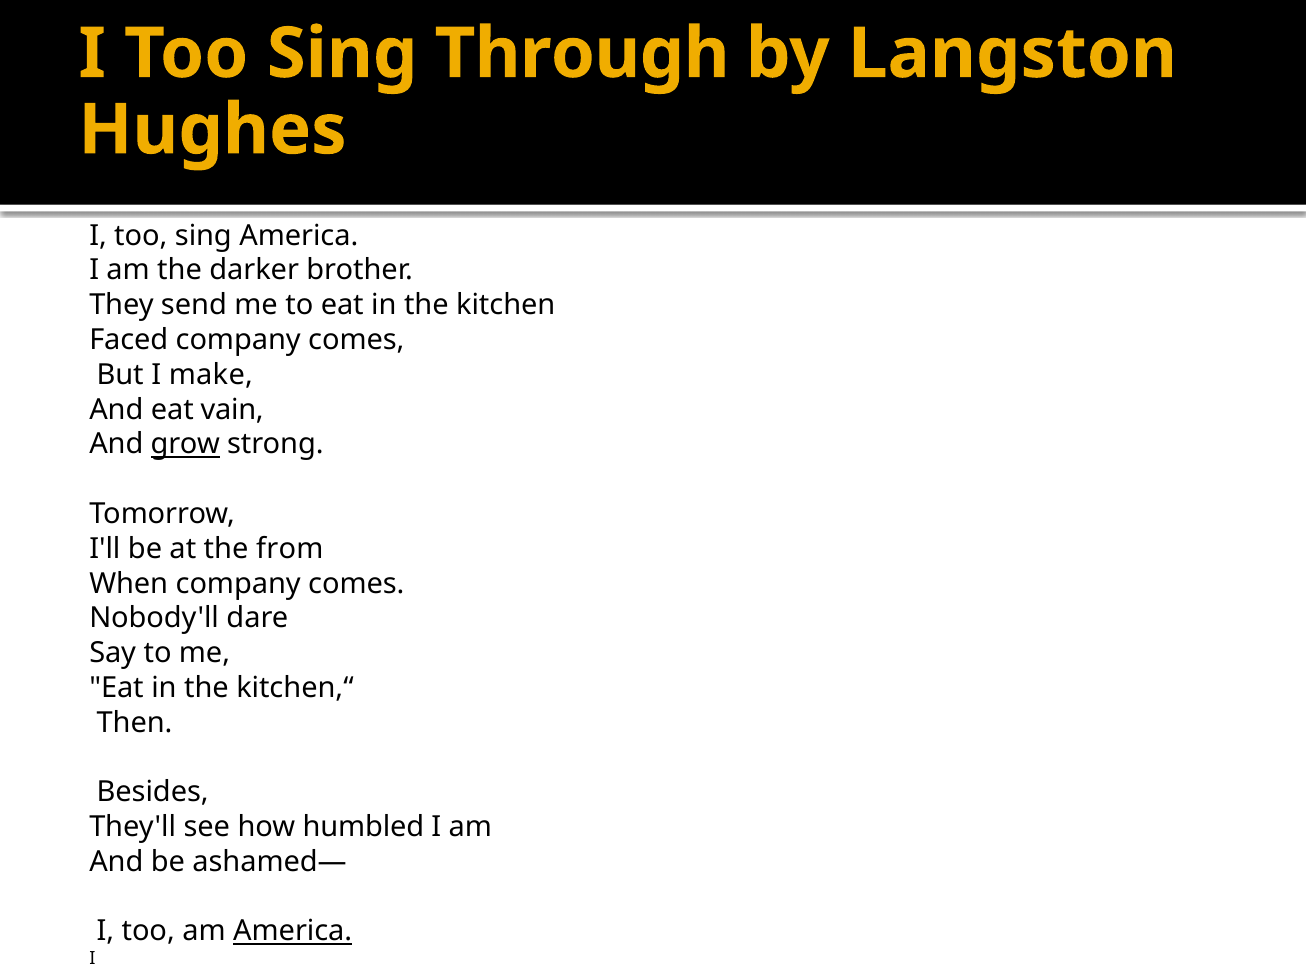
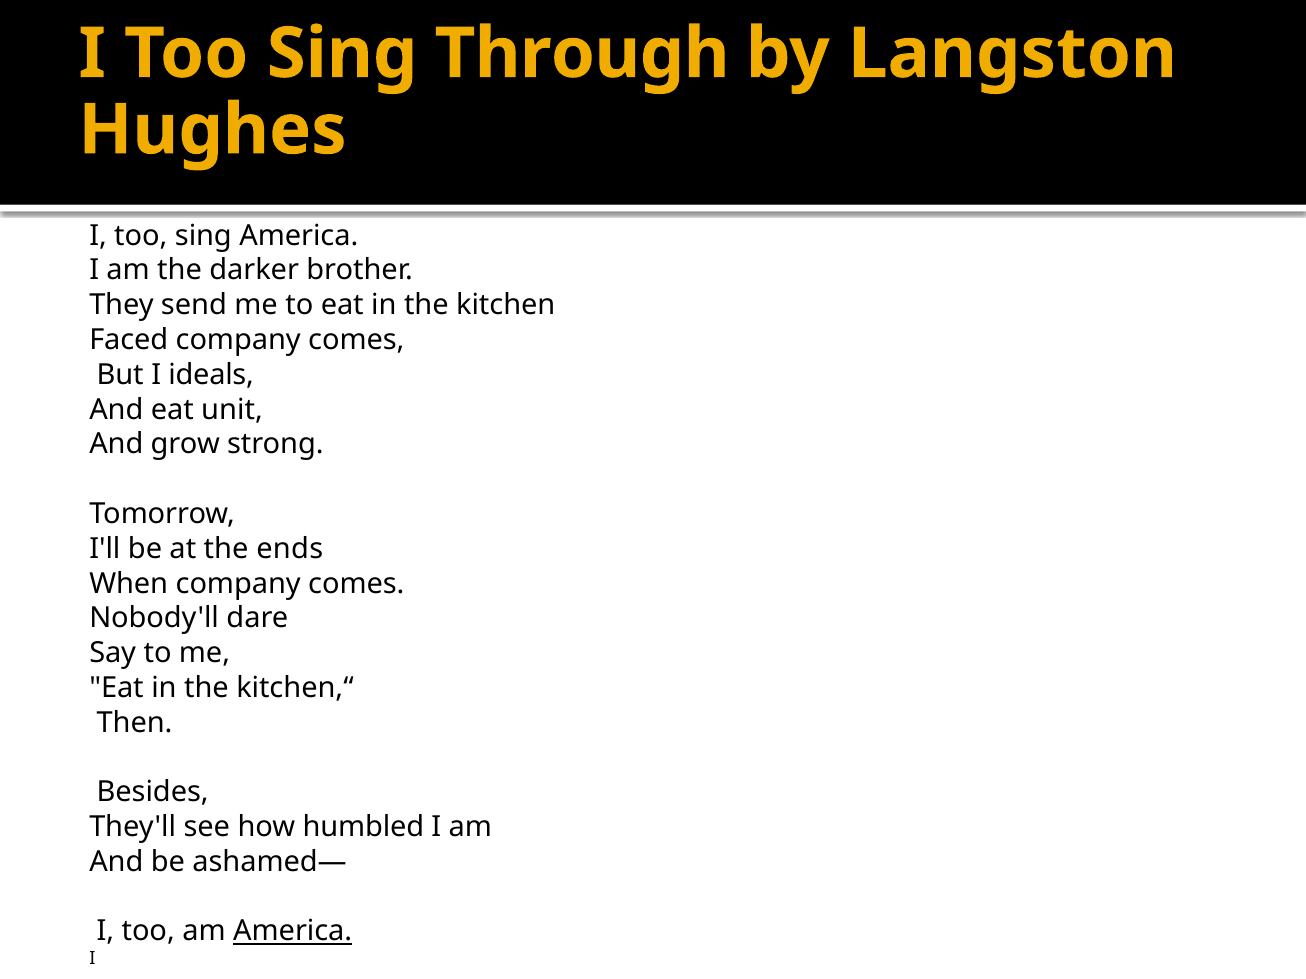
make: make -> ideals
vain: vain -> unit
grow underline: present -> none
from: from -> ends
